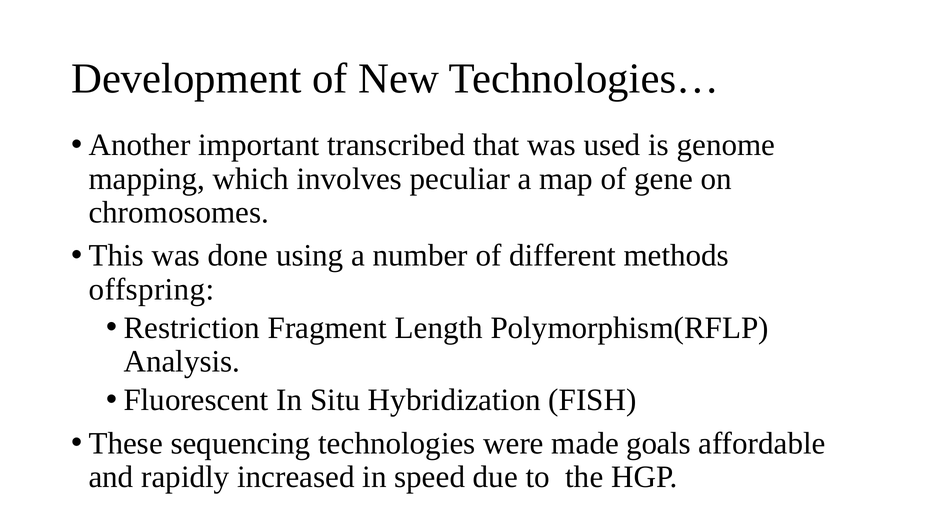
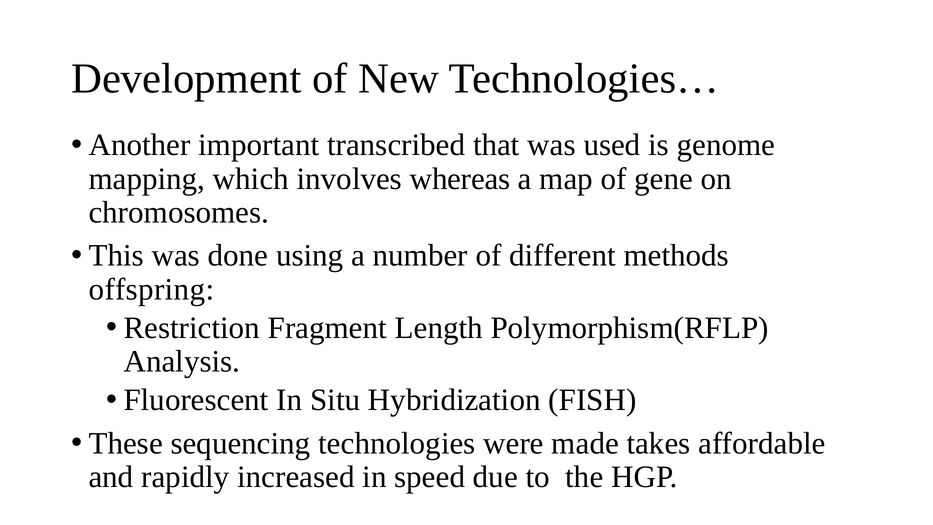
peculiar: peculiar -> whereas
goals: goals -> takes
